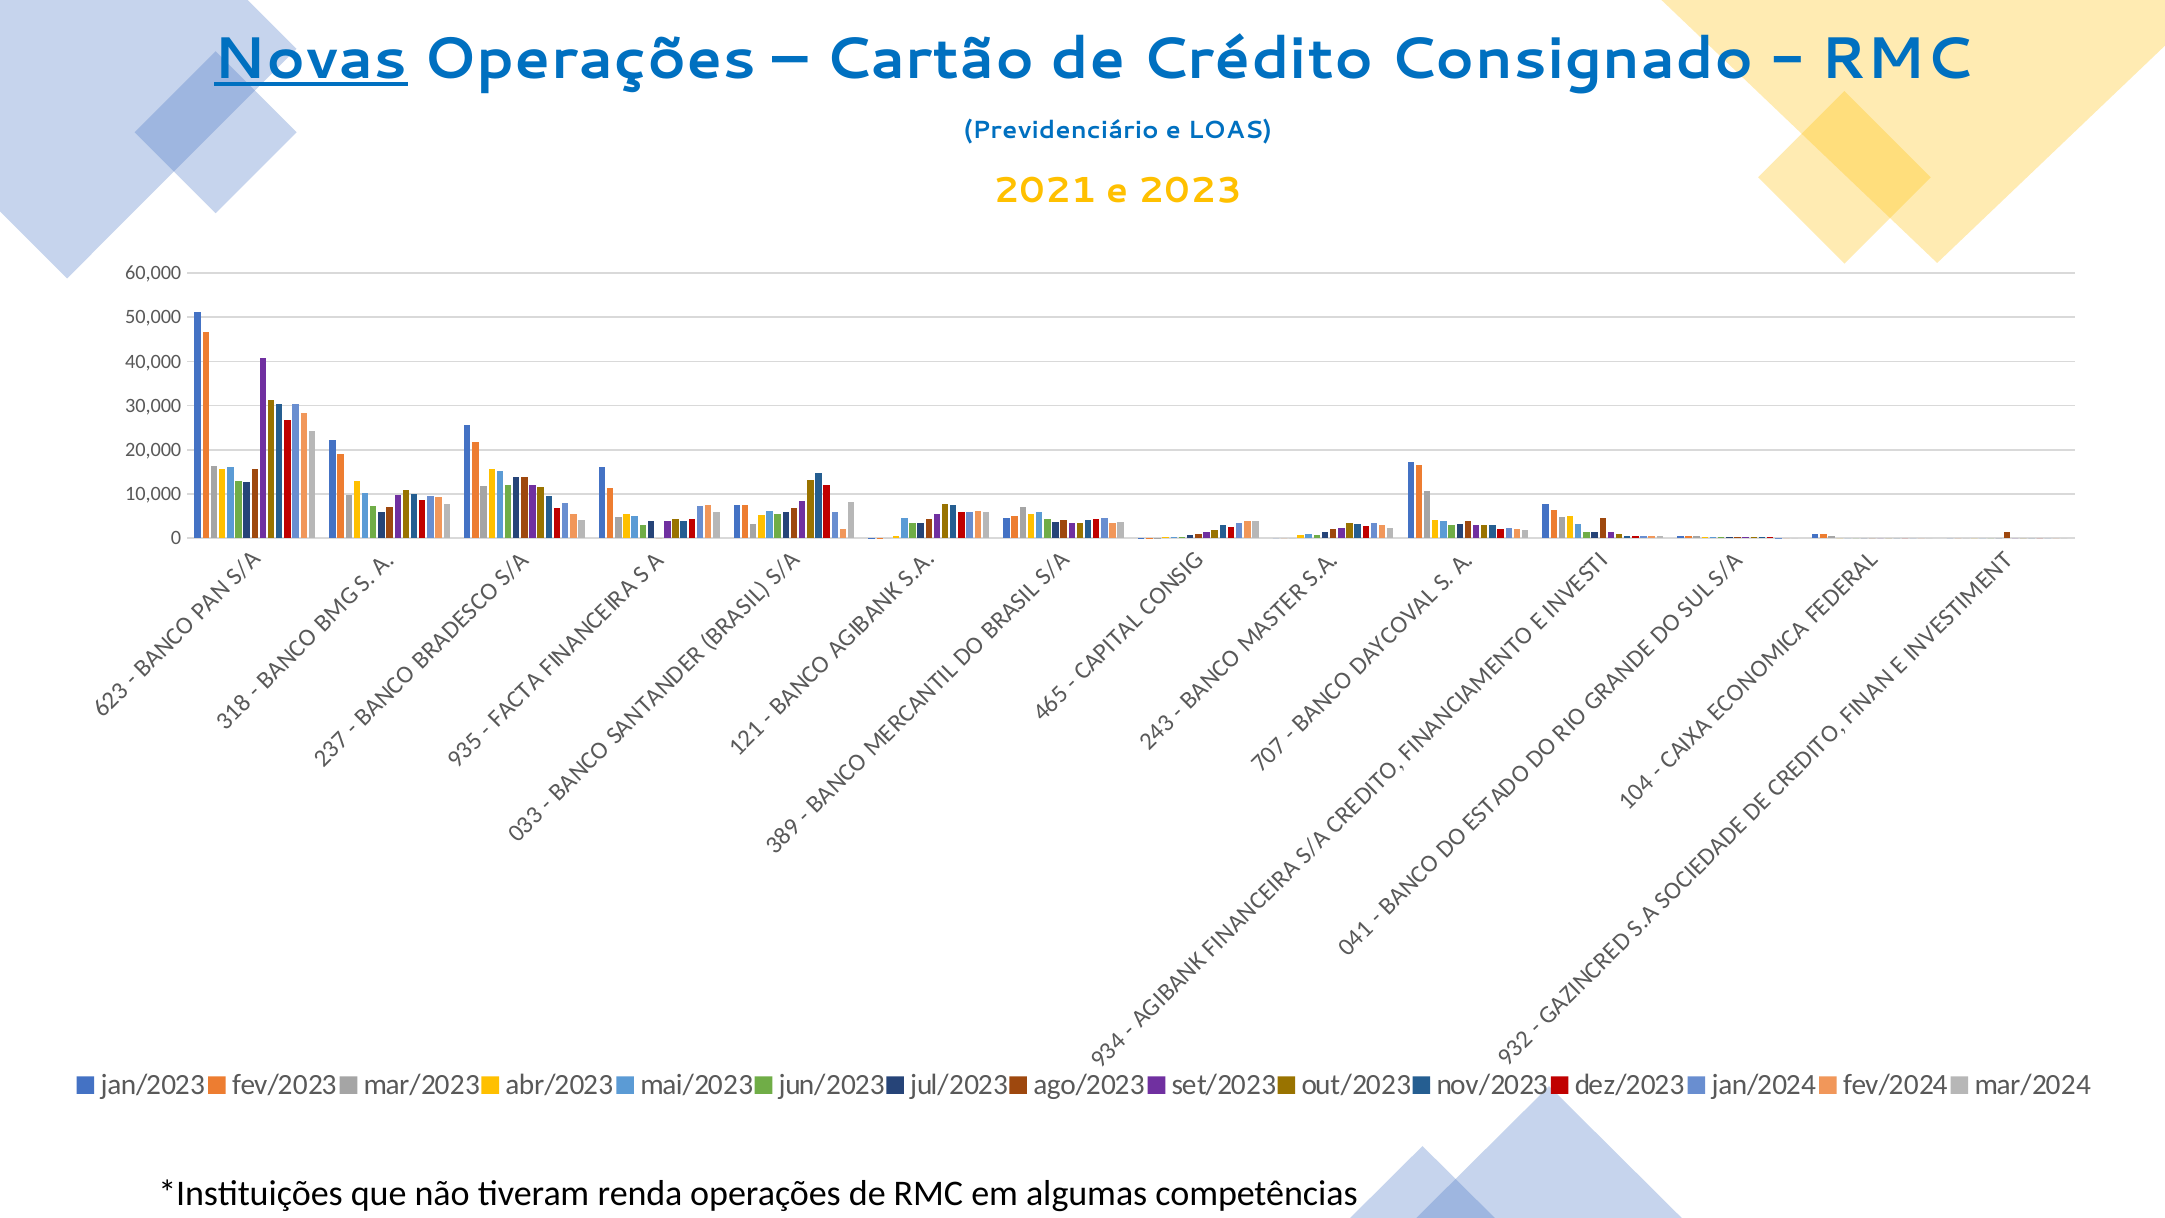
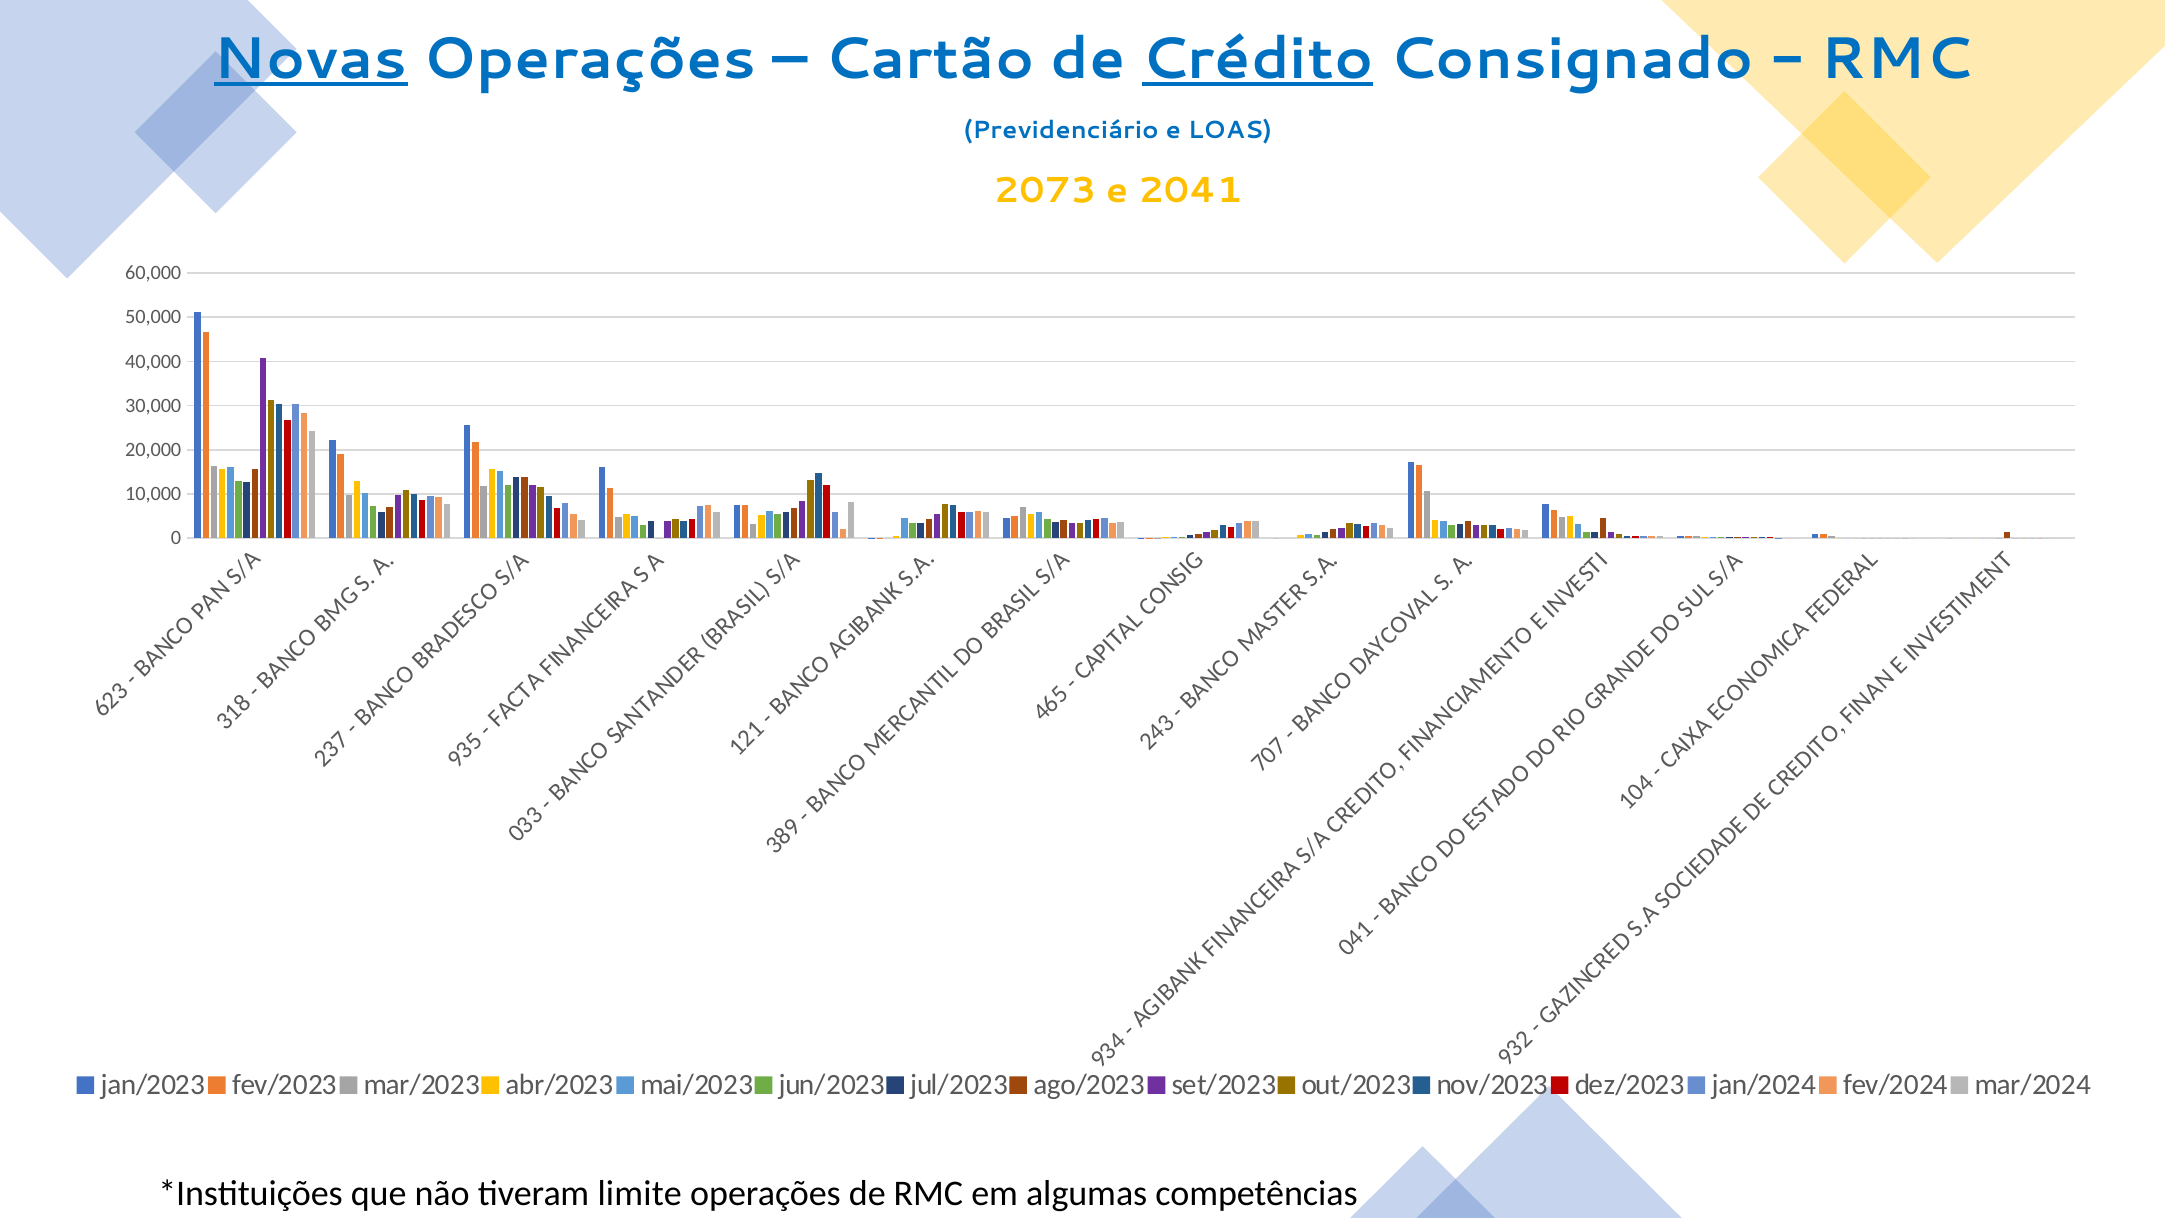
Crédito underline: none -> present
2021: 2021 -> 2073
2023: 2023 -> 2041
renda: renda -> limite
